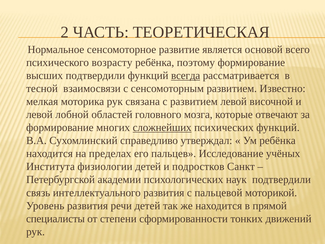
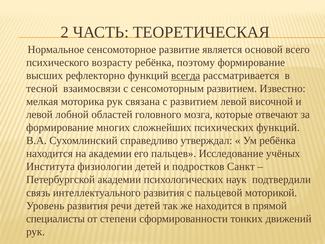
высших подтвердили: подтвердили -> рефлекторно
сложнейших underline: present -> none
на пределах: пределах -> академии
